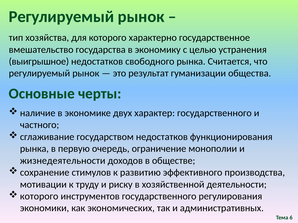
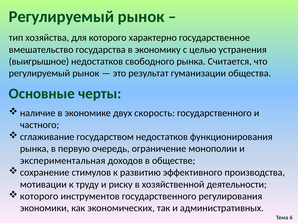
характер: характер -> скорость
жизнедеятельности: жизнедеятельности -> экспериментальная
